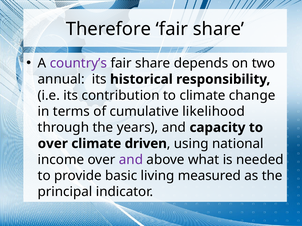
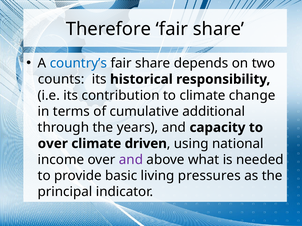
country’s colour: purple -> blue
annual: annual -> counts
likelihood: likelihood -> additional
measured: measured -> pressures
